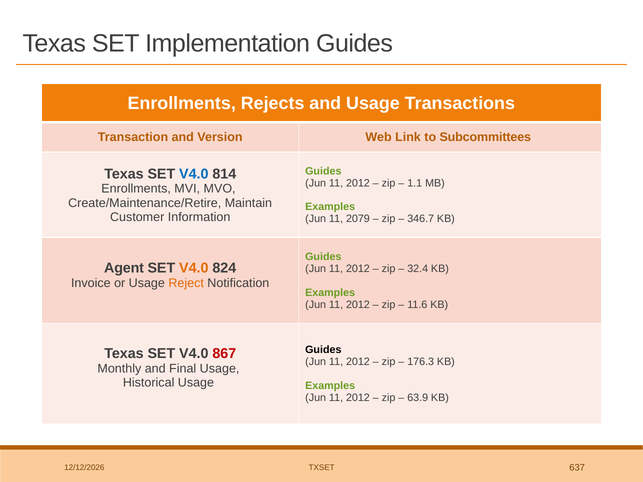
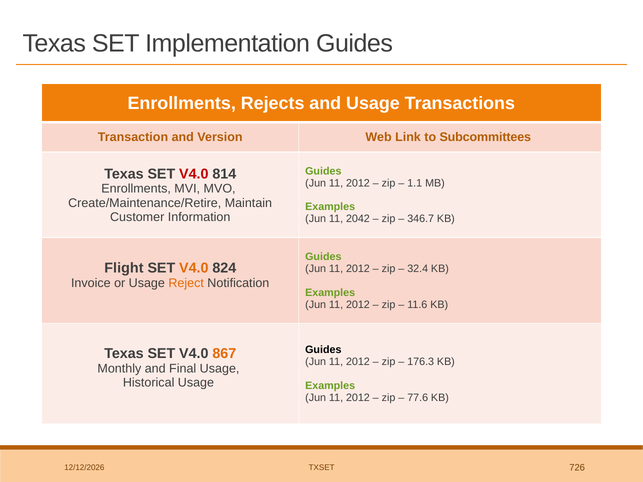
V4.0 at (194, 174) colour: blue -> red
2079: 2079 -> 2042
Agent: Agent -> Flight
867 colour: red -> orange
63.9: 63.9 -> 77.6
637: 637 -> 726
